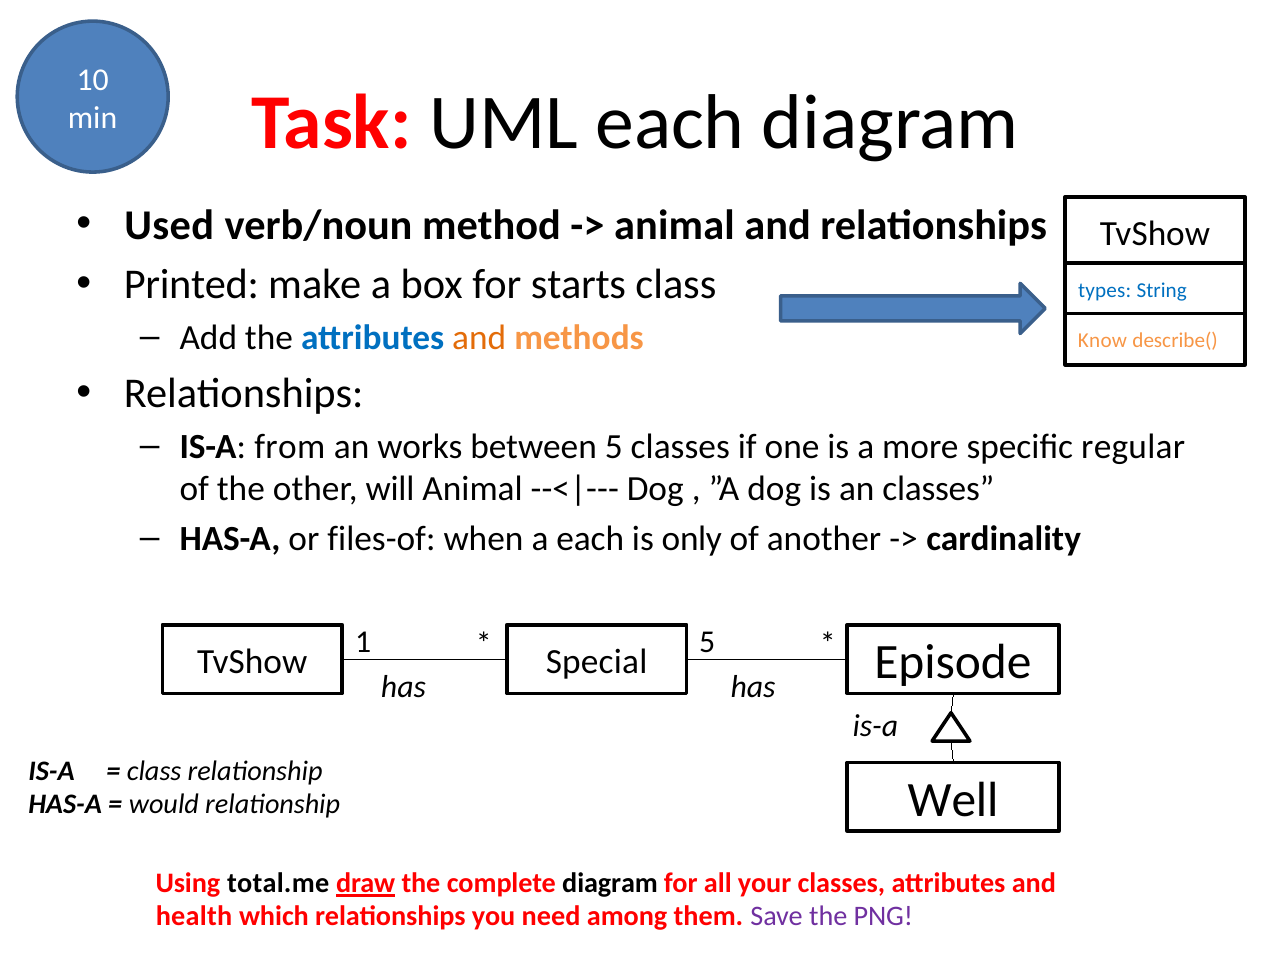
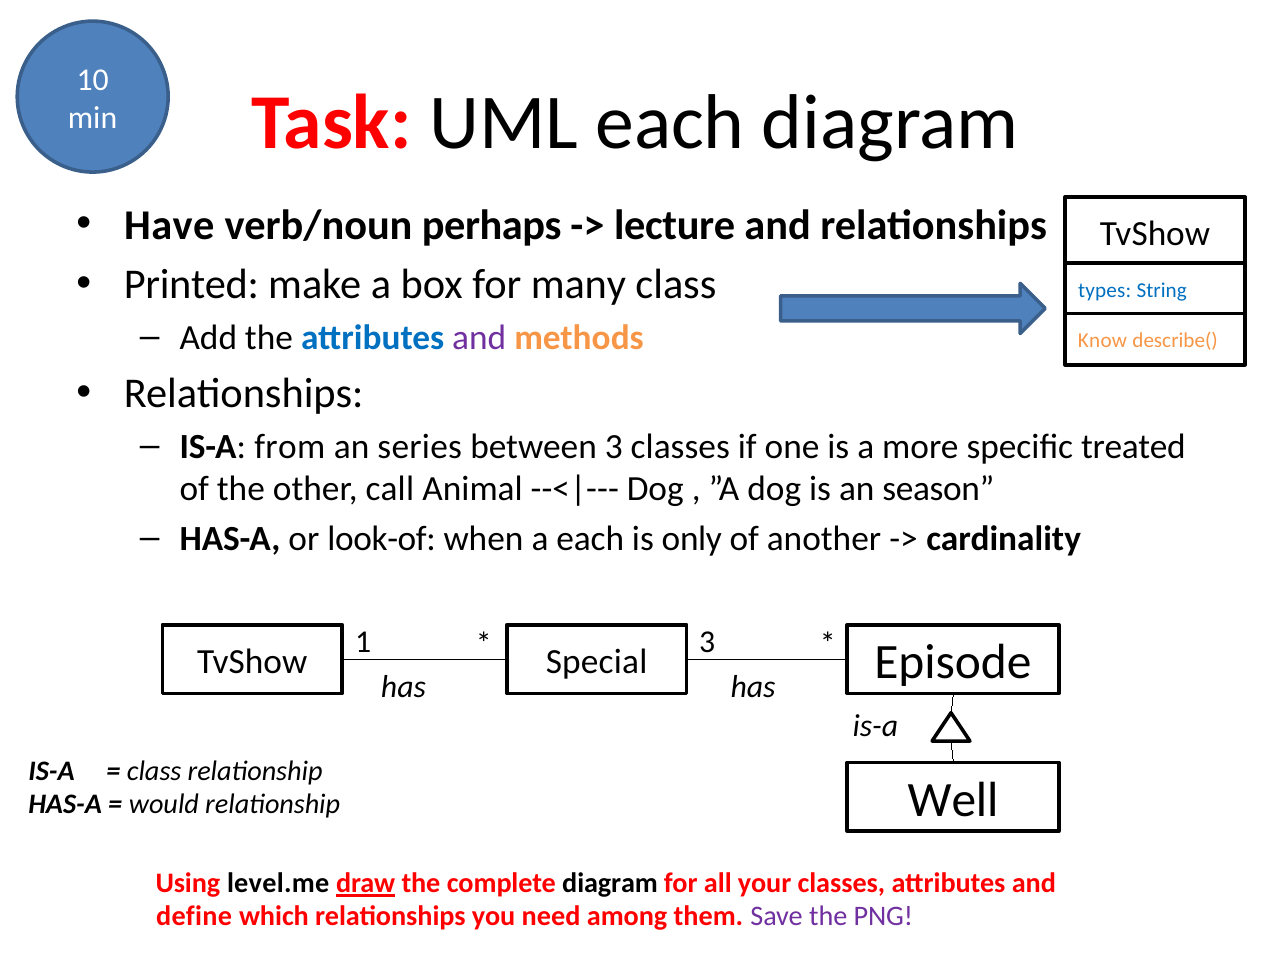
Used: Used -> Have
method: method -> perhaps
animal at (674, 225): animal -> lecture
starts: starts -> many
and at (479, 338) colour: orange -> purple
works: works -> series
between 5: 5 -> 3
regular: regular -> treated
will: will -> call
an classes: classes -> season
files-of: files-of -> look-of
5 at (707, 642): 5 -> 3
total.me: total.me -> level.me
health: health -> define
